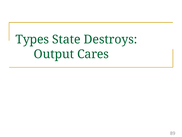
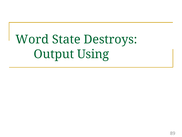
Types: Types -> Word
Cares: Cares -> Using
